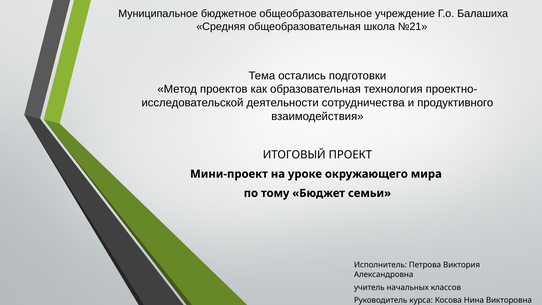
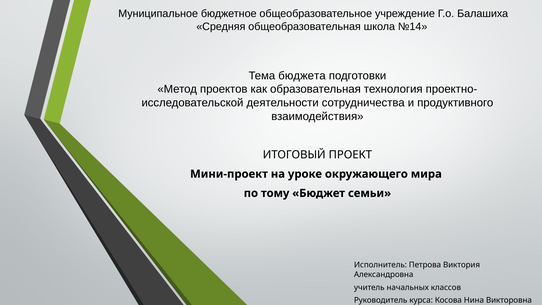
№21: №21 -> №14
остались: остались -> бюджета
